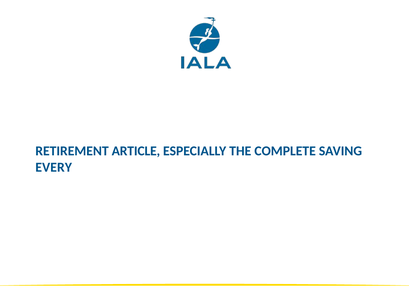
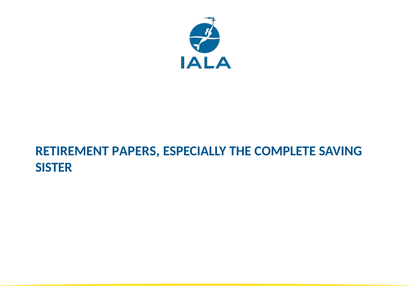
ARTICLE: ARTICLE -> PAPERS
EVERY: EVERY -> SISTER
